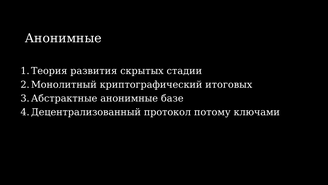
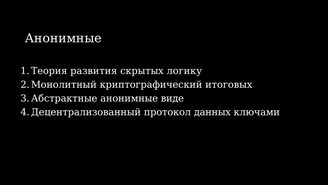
стадии: стадии -> логику
базе: базе -> виде
потому: потому -> данных
